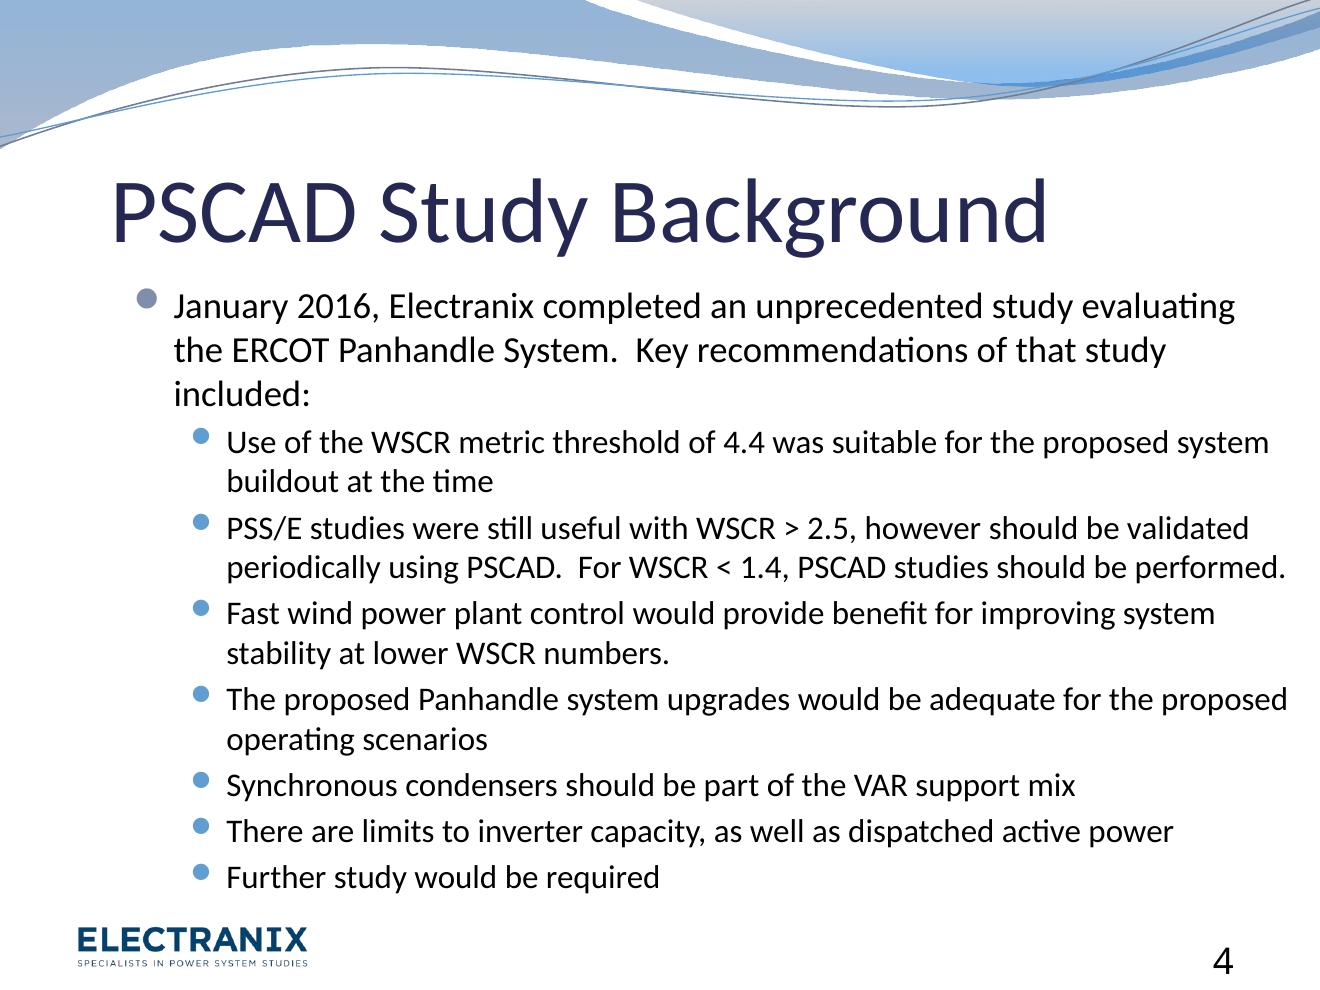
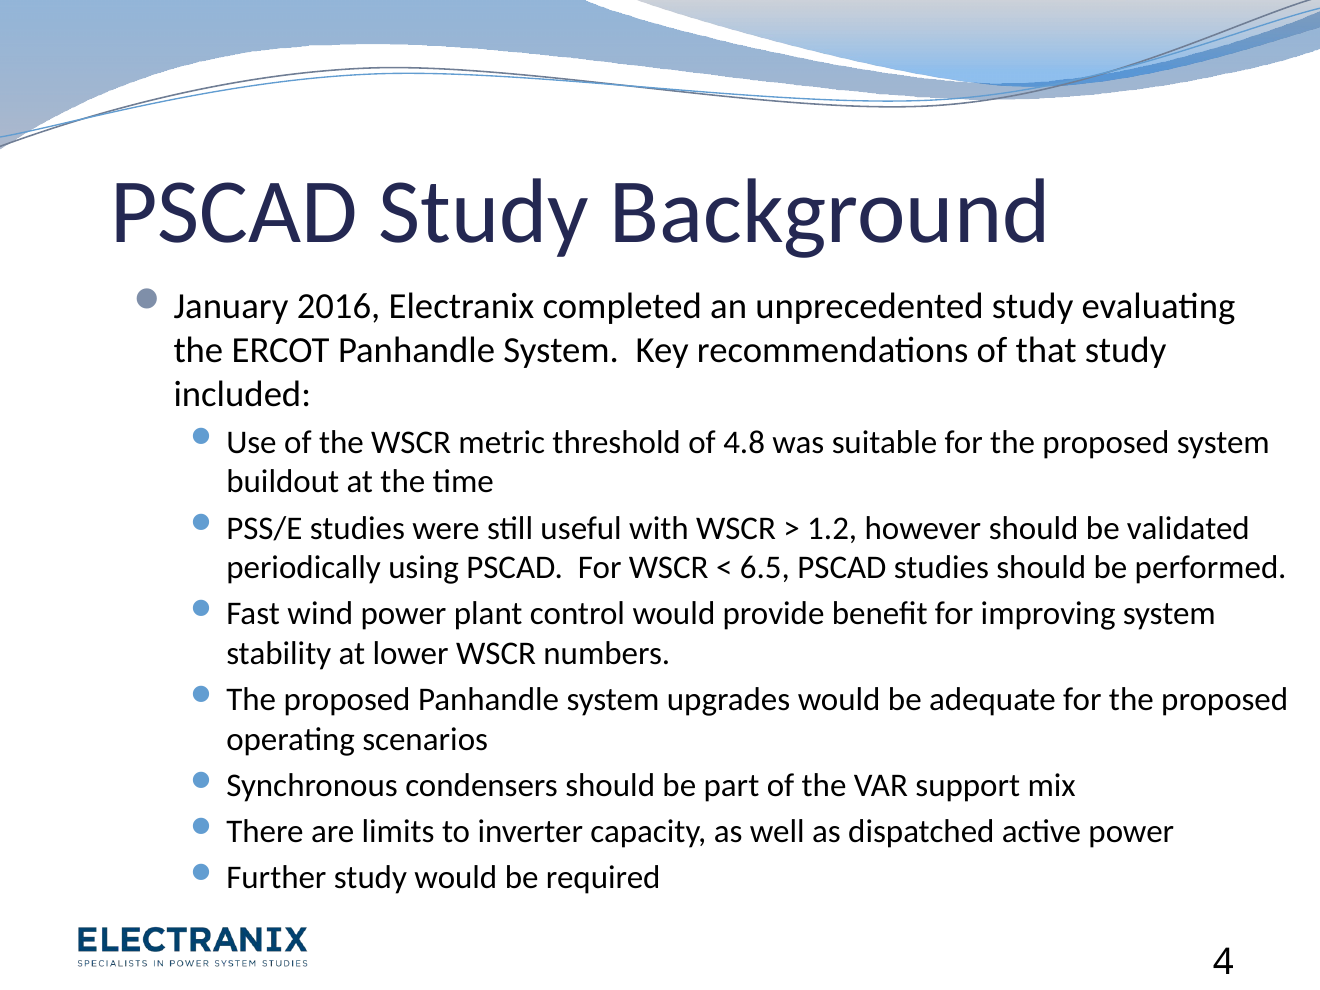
4.4: 4.4 -> 4.8
2.5: 2.5 -> 1.2
1.4: 1.4 -> 6.5
